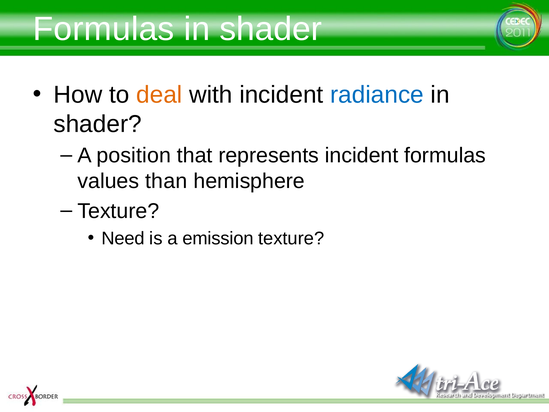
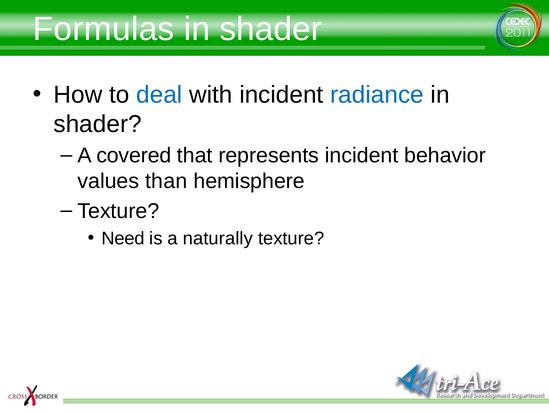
deal colour: orange -> blue
position: position -> covered
incident formulas: formulas -> behavior
emission: emission -> naturally
